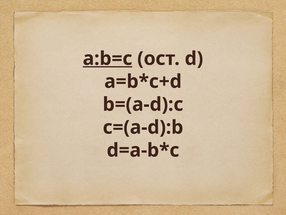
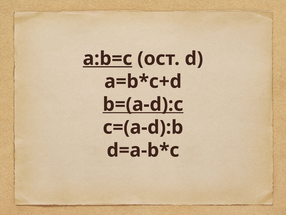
b=(a-d):c underline: none -> present
